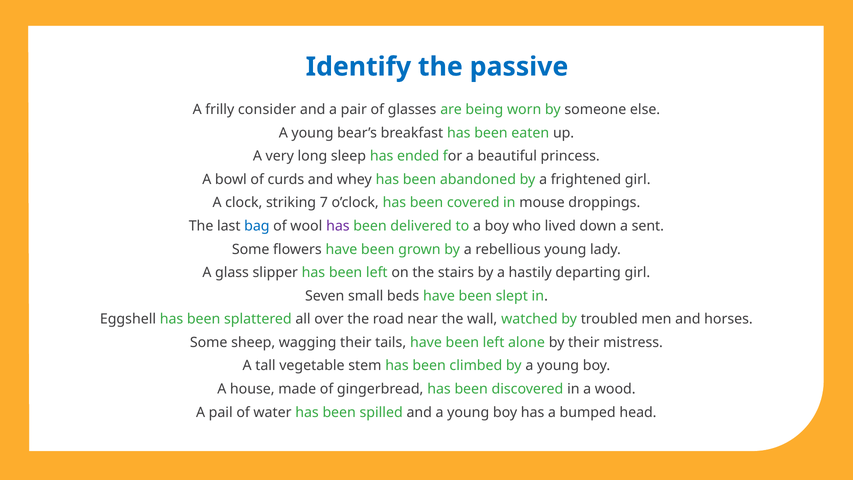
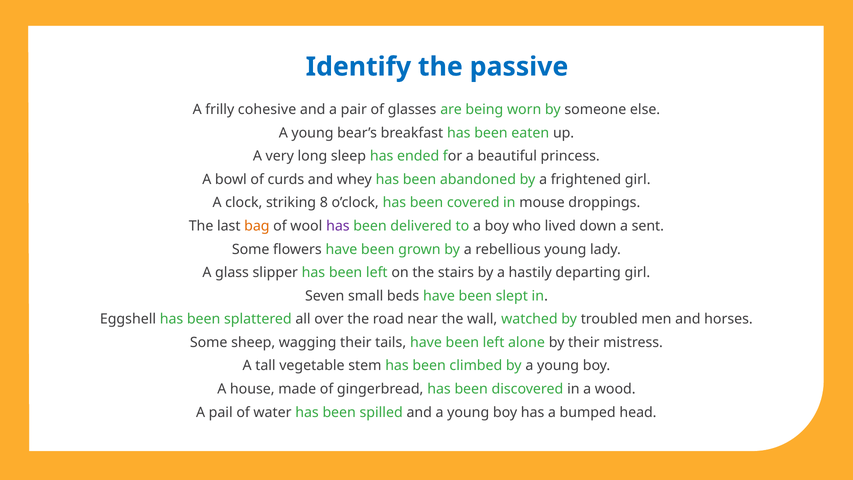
consider: consider -> cohesive
7: 7 -> 8
bag colour: blue -> orange
